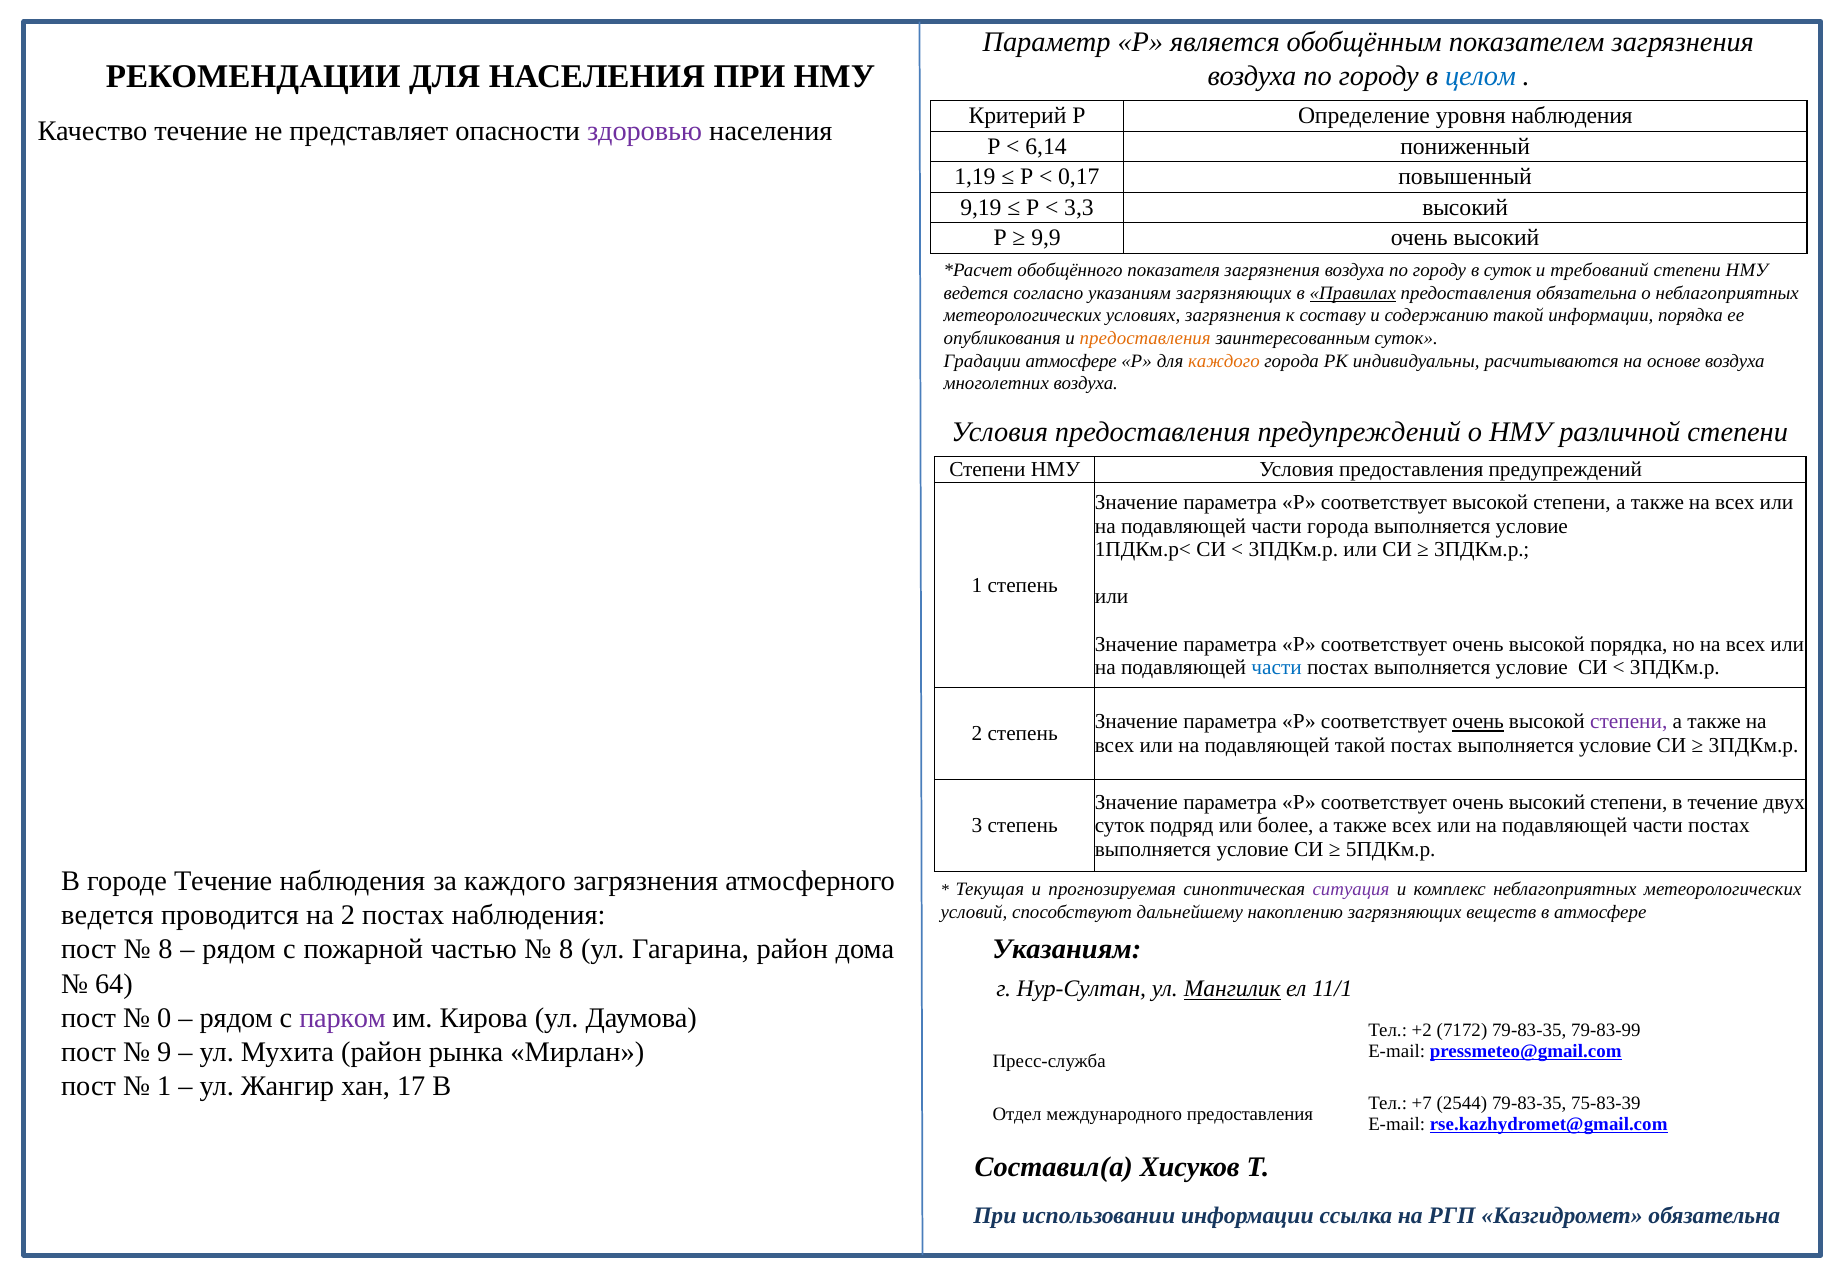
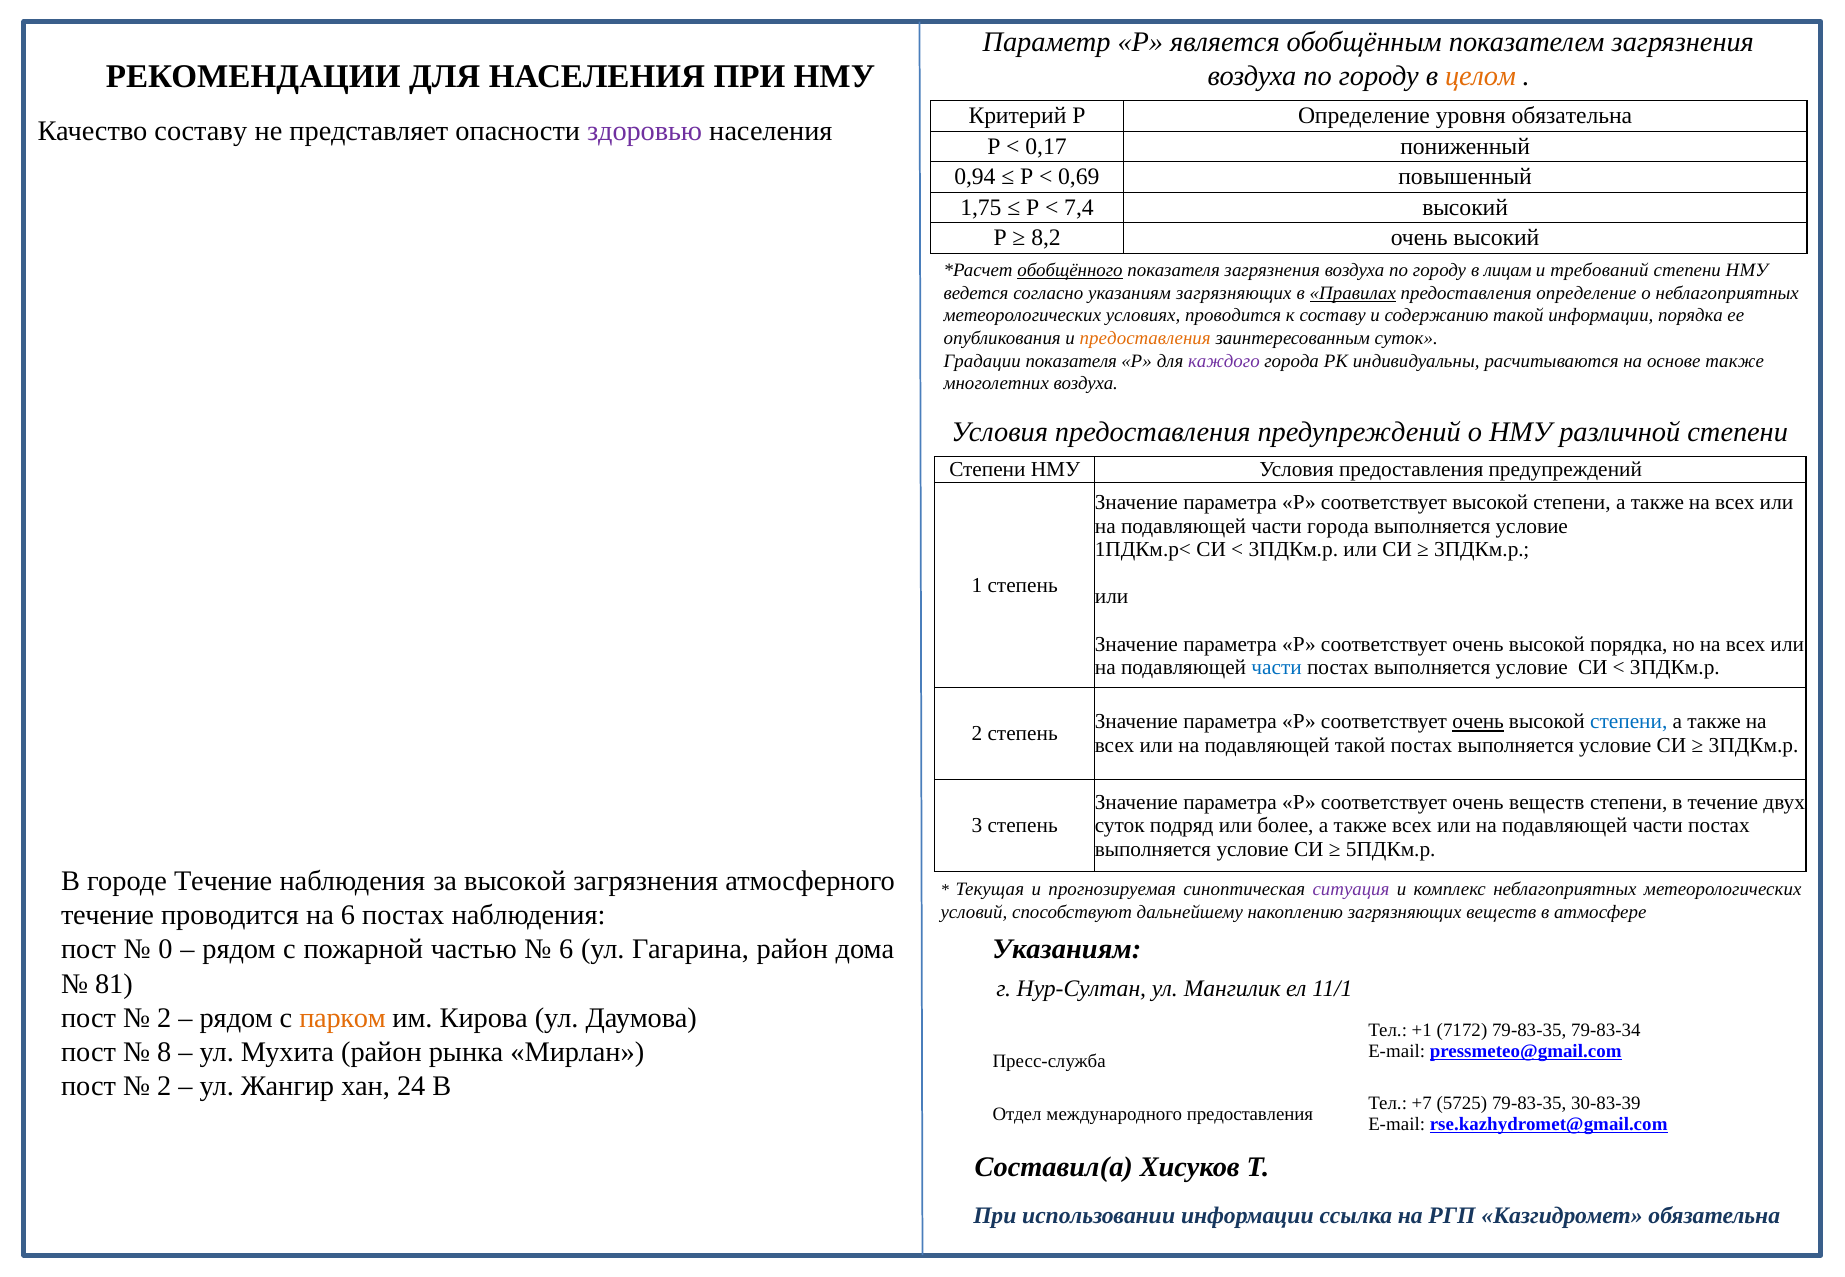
целом colour: blue -> orange
уровня наблюдения: наблюдения -> обязательна
Качество течение: течение -> составу
6,14: 6,14 -> 0,17
1,19: 1,19 -> 0,94
0,17: 0,17 -> 0,69
9,19: 9,19 -> 1,75
3,3: 3,3 -> 7,4
9,9: 9,9 -> 8,2
обобщённого underline: none -> present
в суток: суток -> лицам
предоставления обязательна: обязательна -> определение
условиях загрязнения: загрязнения -> проводится
Градации атмосфере: атмосфере -> показателя
каждого at (1224, 361) colour: orange -> purple
основе воздуха: воздуха -> также
степени at (1629, 722) colour: purple -> blue
соответствует очень высокий: высокий -> веществ
за каждого: каждого -> высокой
ведется at (107, 916): ведется -> течение
на 2: 2 -> 6
8 at (166, 950): 8 -> 0
8 at (566, 950): 8 -> 6
64: 64 -> 81
Мангилик underline: present -> none
0 at (164, 1018): 0 -> 2
парком colour: purple -> orange
+2: +2 -> +1
79-83-99: 79-83-99 -> 79-83-34
9: 9 -> 8
1 at (164, 1086): 1 -> 2
17: 17 -> 24
2544: 2544 -> 5725
75-83-39: 75-83-39 -> 30-83-39
